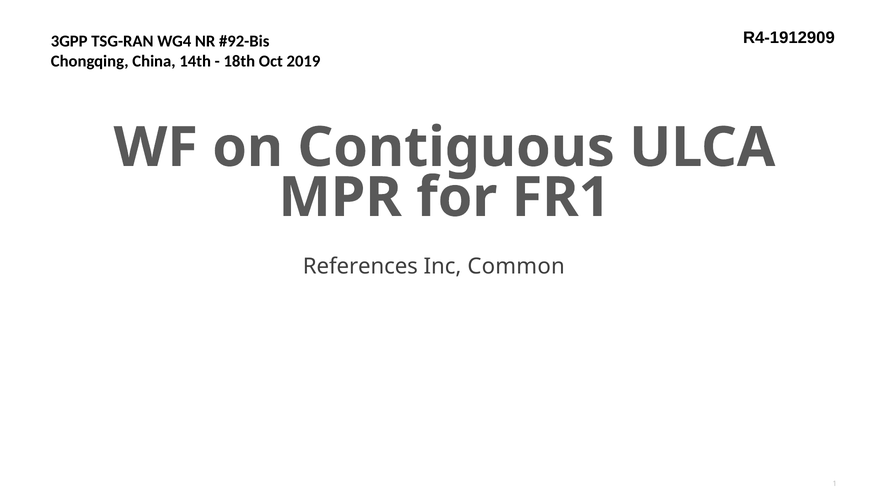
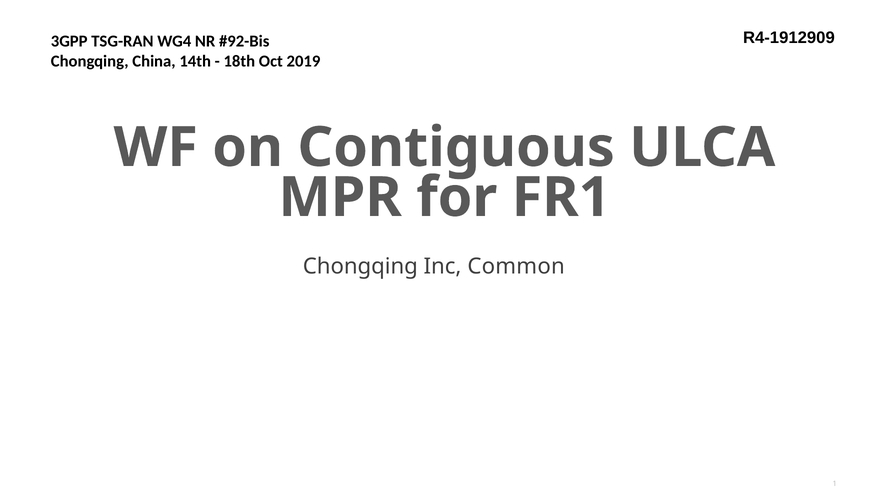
References at (360, 266): References -> Chongqing
